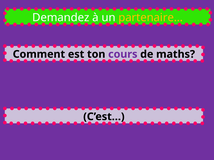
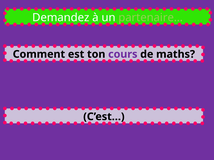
partenaire… colour: yellow -> light green
